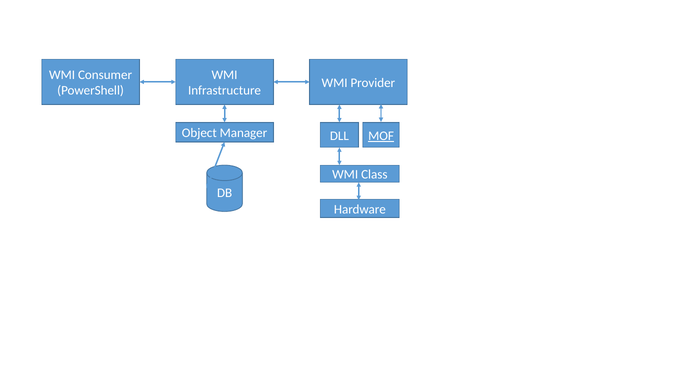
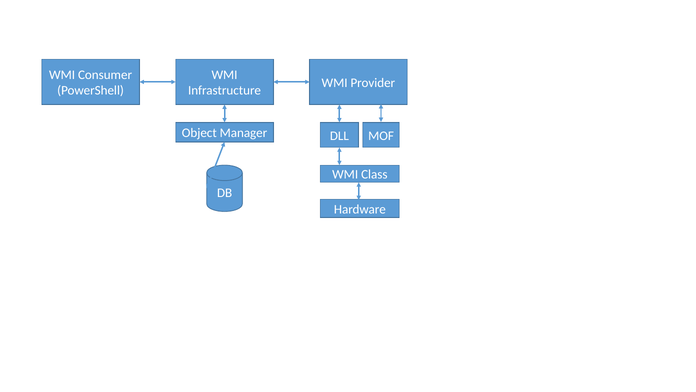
MOF underline: present -> none
